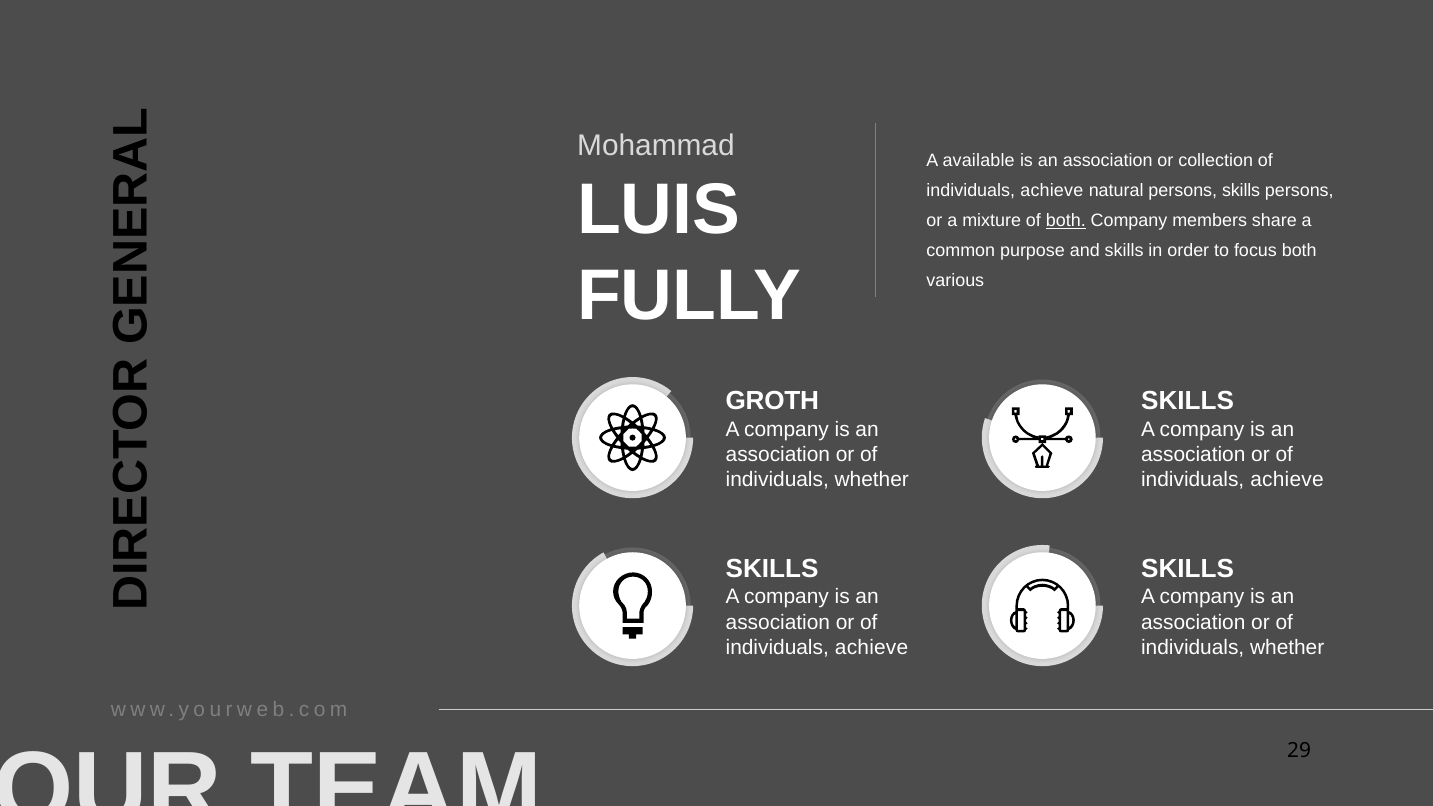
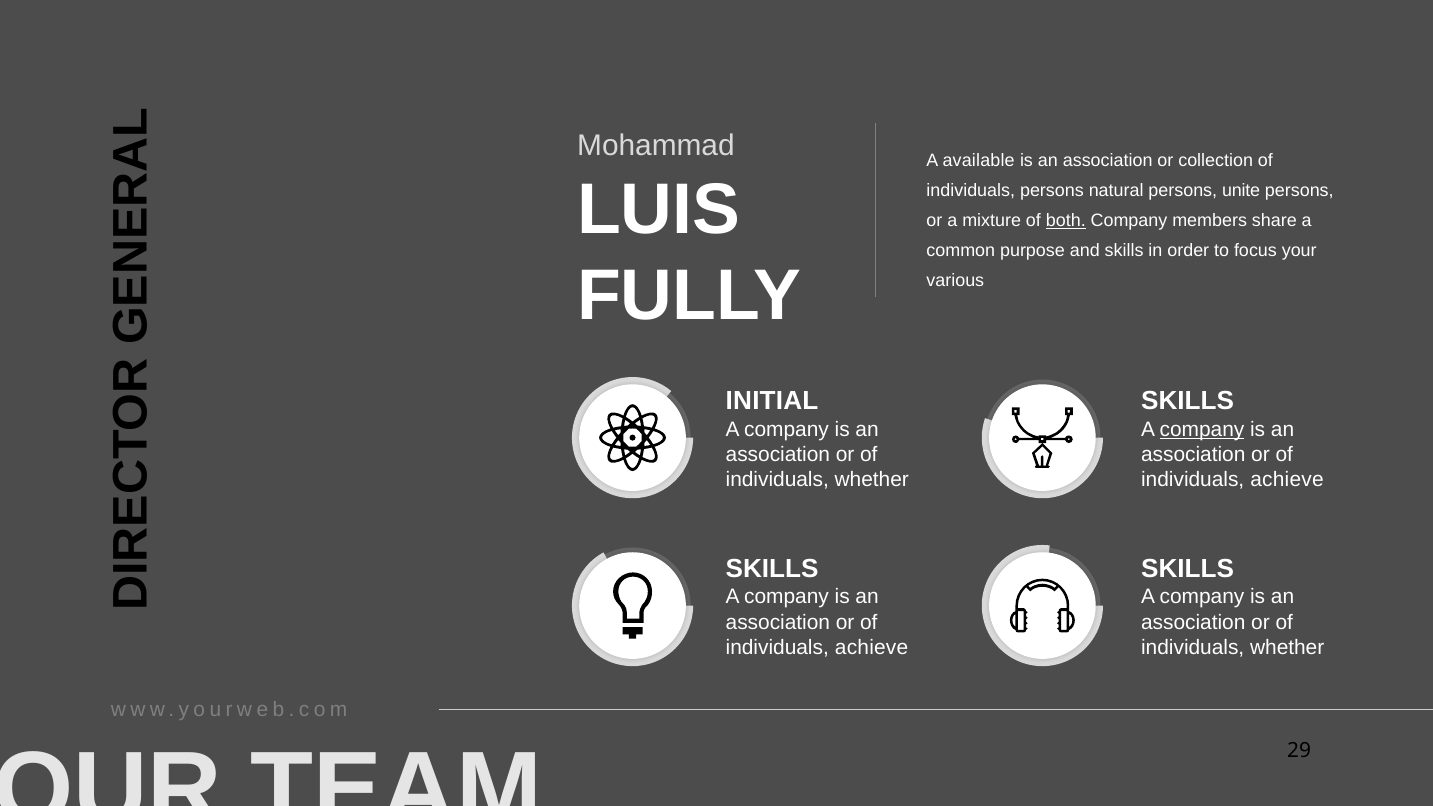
achieve at (1052, 191): achieve -> persons
persons skills: skills -> unite
focus both: both -> your
GROTH: GROTH -> INITIAL
company at (1202, 429) underline: none -> present
